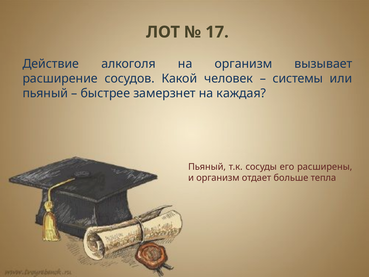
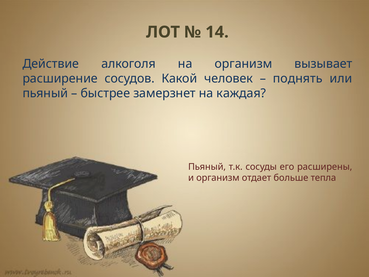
17: 17 -> 14
системы: системы -> поднять
